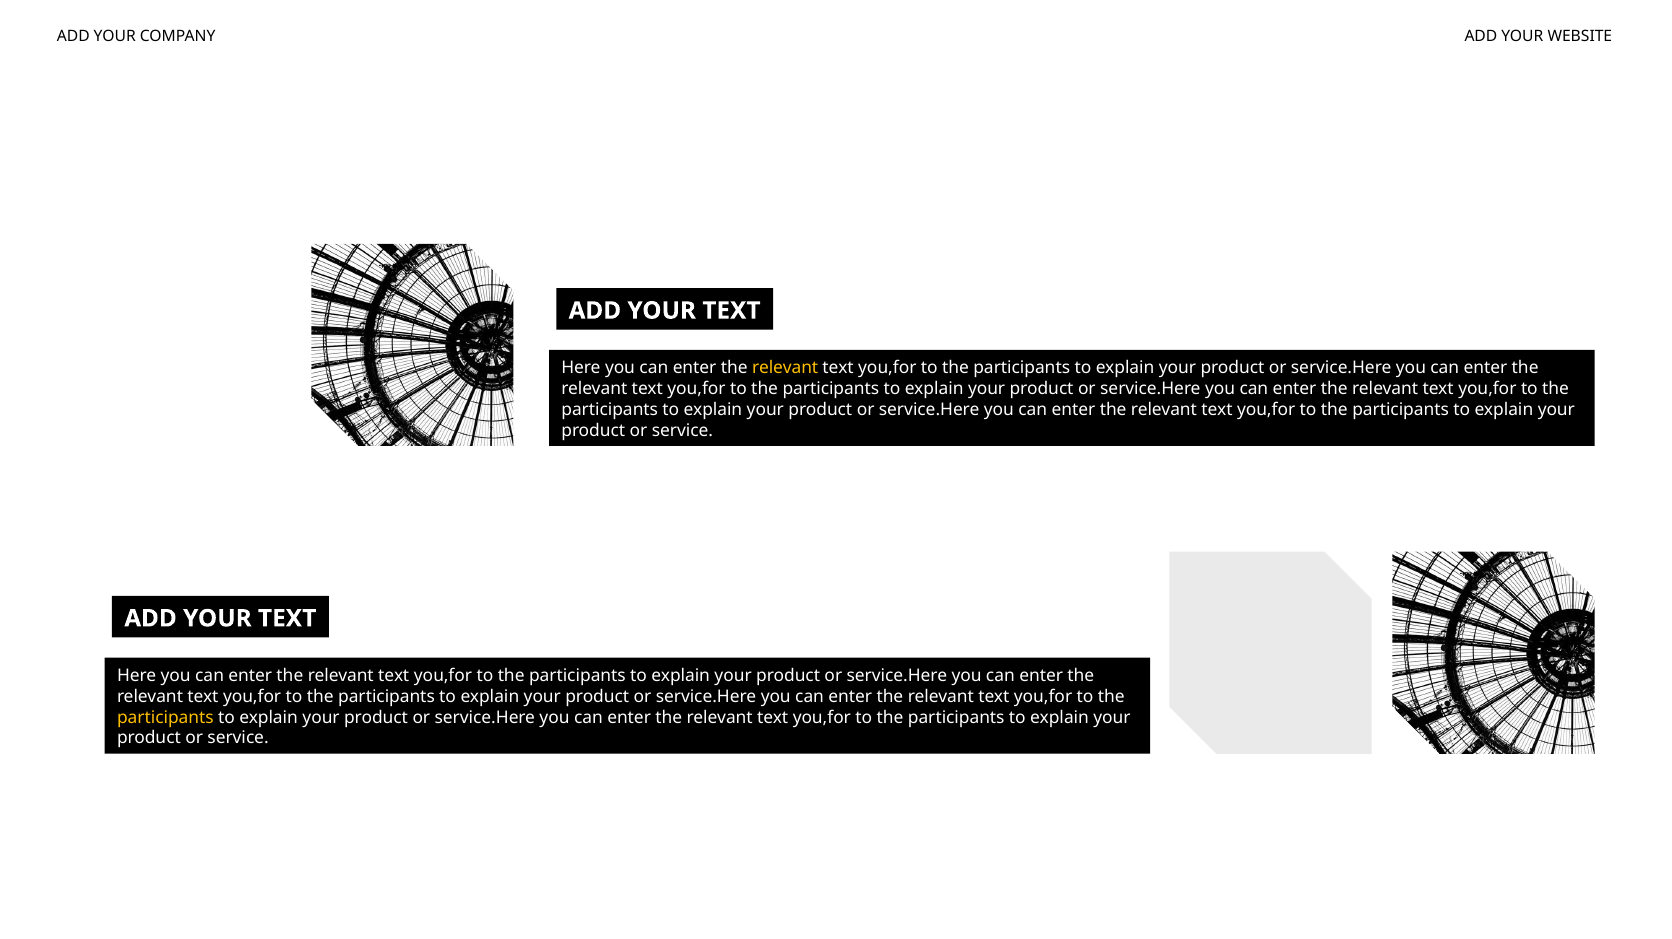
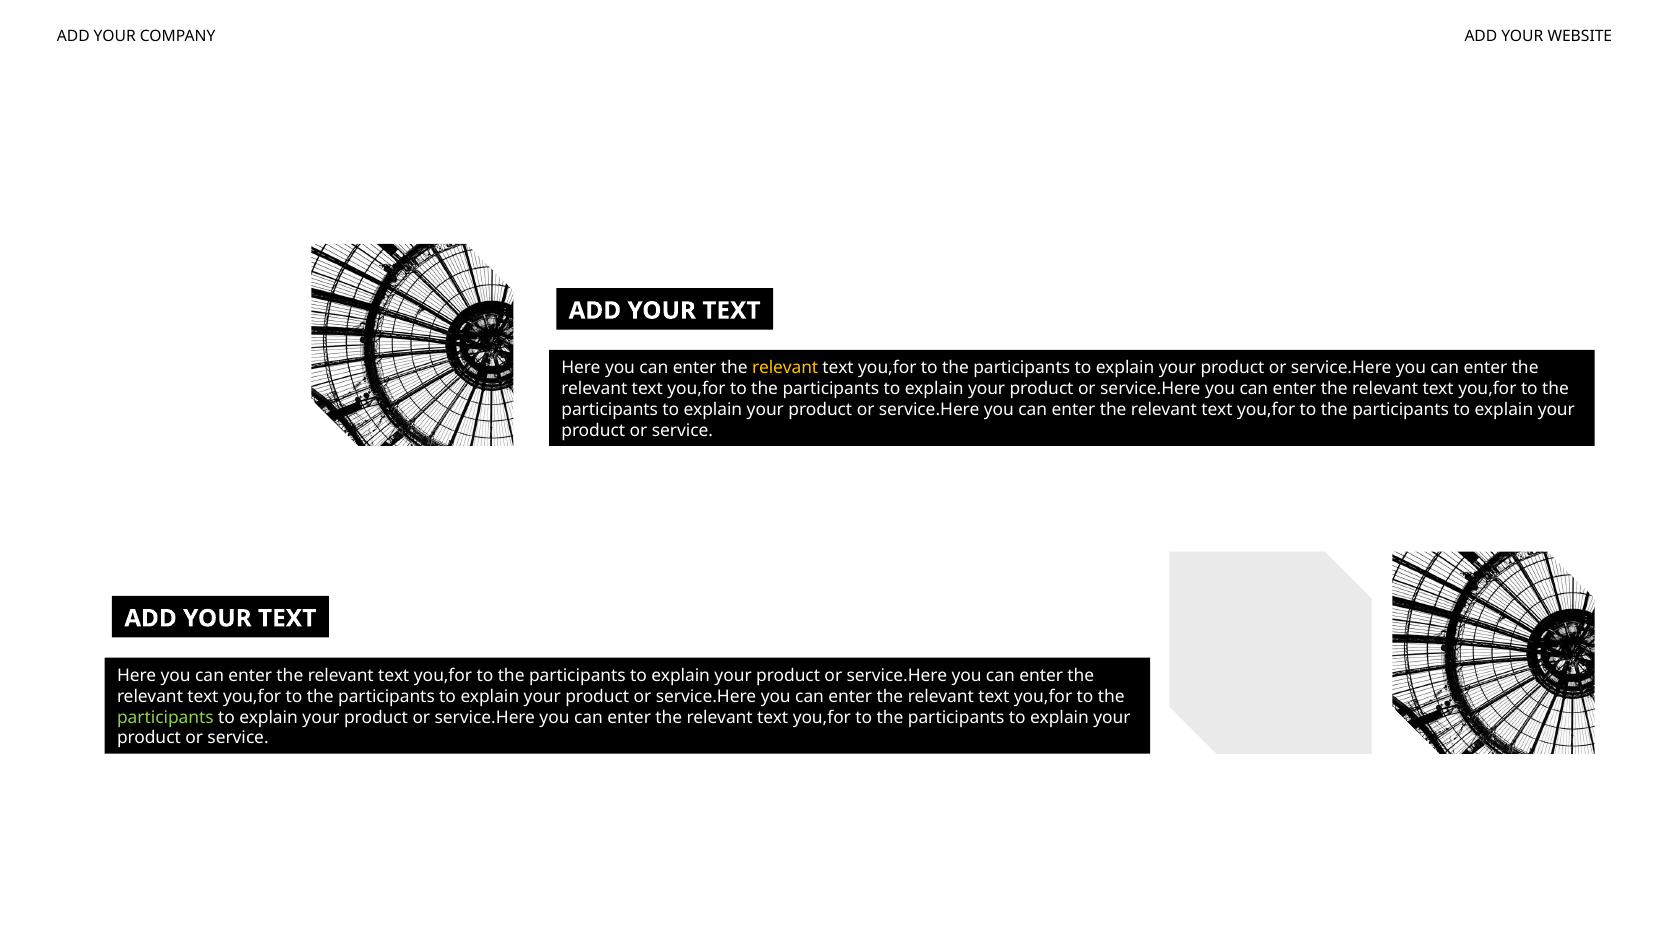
participants at (165, 717) colour: yellow -> light green
